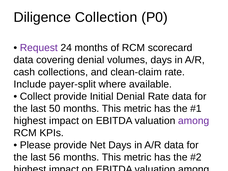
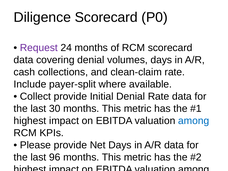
Diligence Collection: Collection -> Scorecard
50: 50 -> 30
among at (194, 121) colour: purple -> blue
56: 56 -> 96
